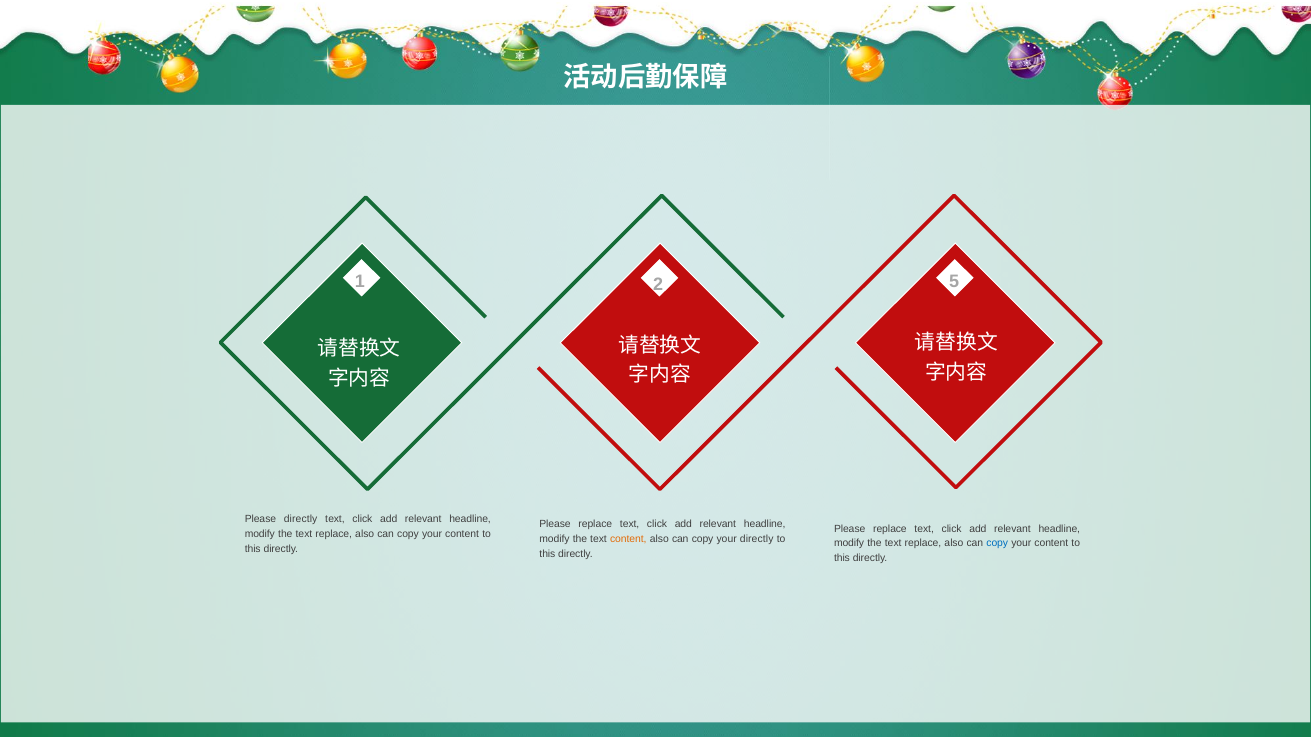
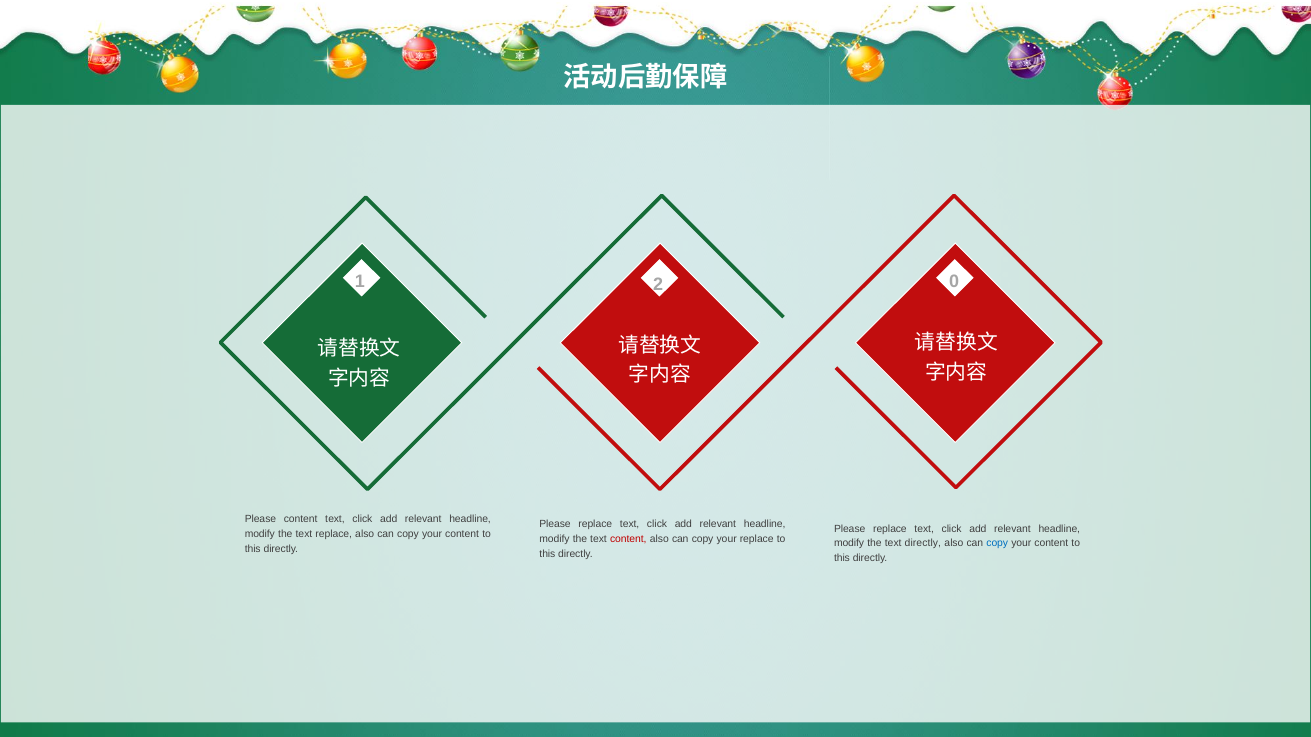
5: 5 -> 0
Please directly: directly -> content
content at (628, 539) colour: orange -> red
your directly: directly -> replace
replace at (923, 544): replace -> directly
